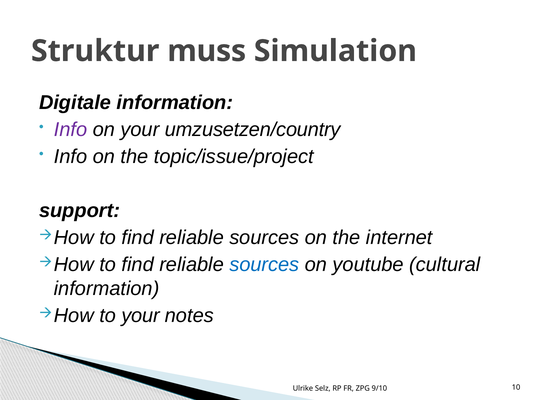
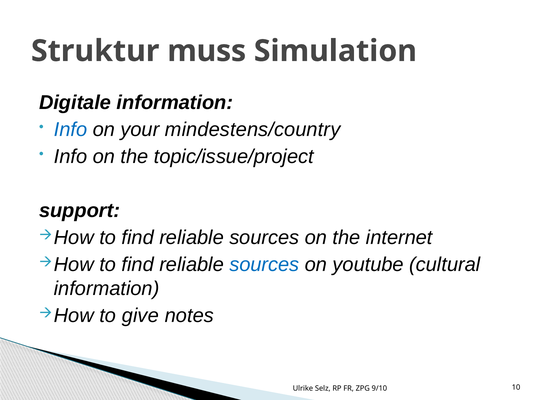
Info at (71, 130) colour: purple -> blue
umzusetzen/country: umzusetzen/country -> mindestens/country
to your: your -> give
